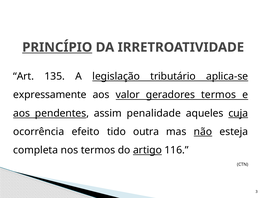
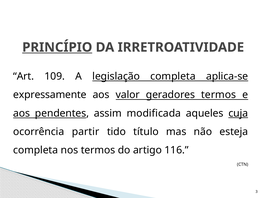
135: 135 -> 109
legislação tributário: tributário -> completa
penalidade: penalidade -> modificada
efeito: efeito -> partir
outra: outra -> título
não underline: present -> none
artigo underline: present -> none
